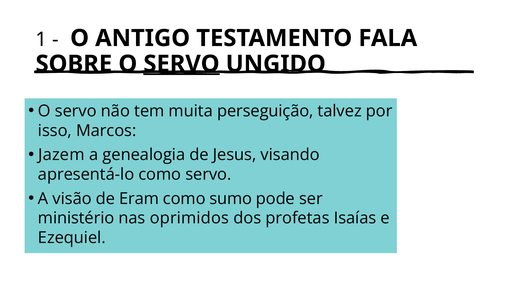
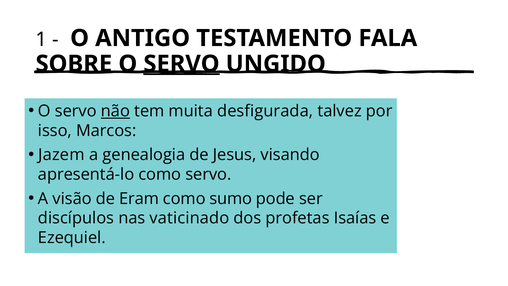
não underline: none -> present
perseguição: perseguição -> desfigurada
ministério: ministério -> discípulos
oprimidos: oprimidos -> vaticinado
